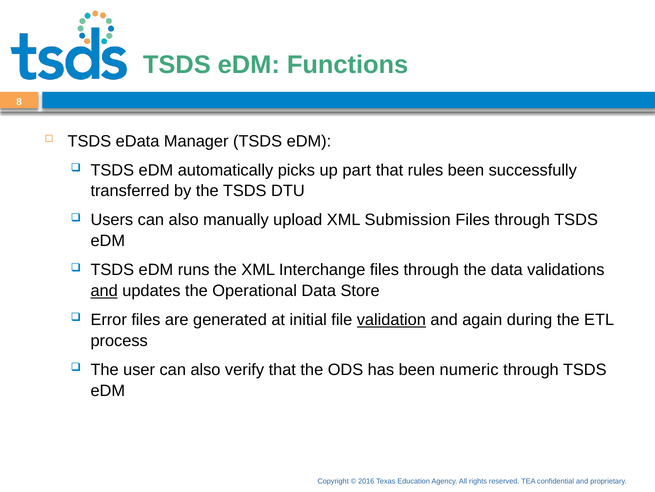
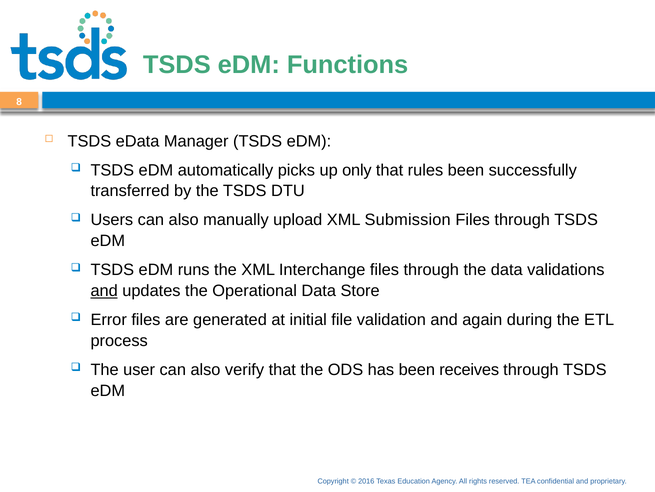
part: part -> only
validation underline: present -> none
numeric: numeric -> receives
